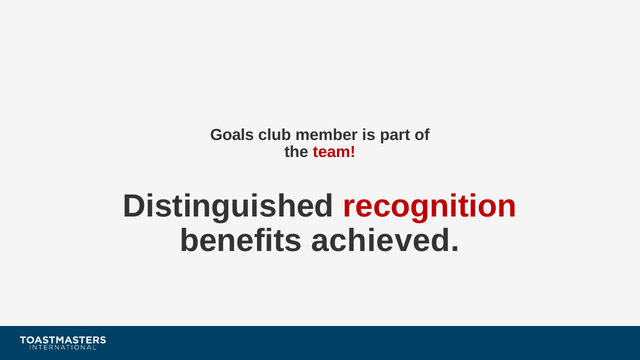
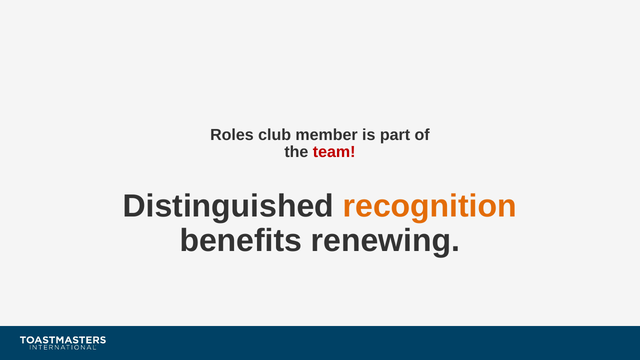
Goals: Goals -> Roles
recognition colour: red -> orange
achieved: achieved -> renewing
